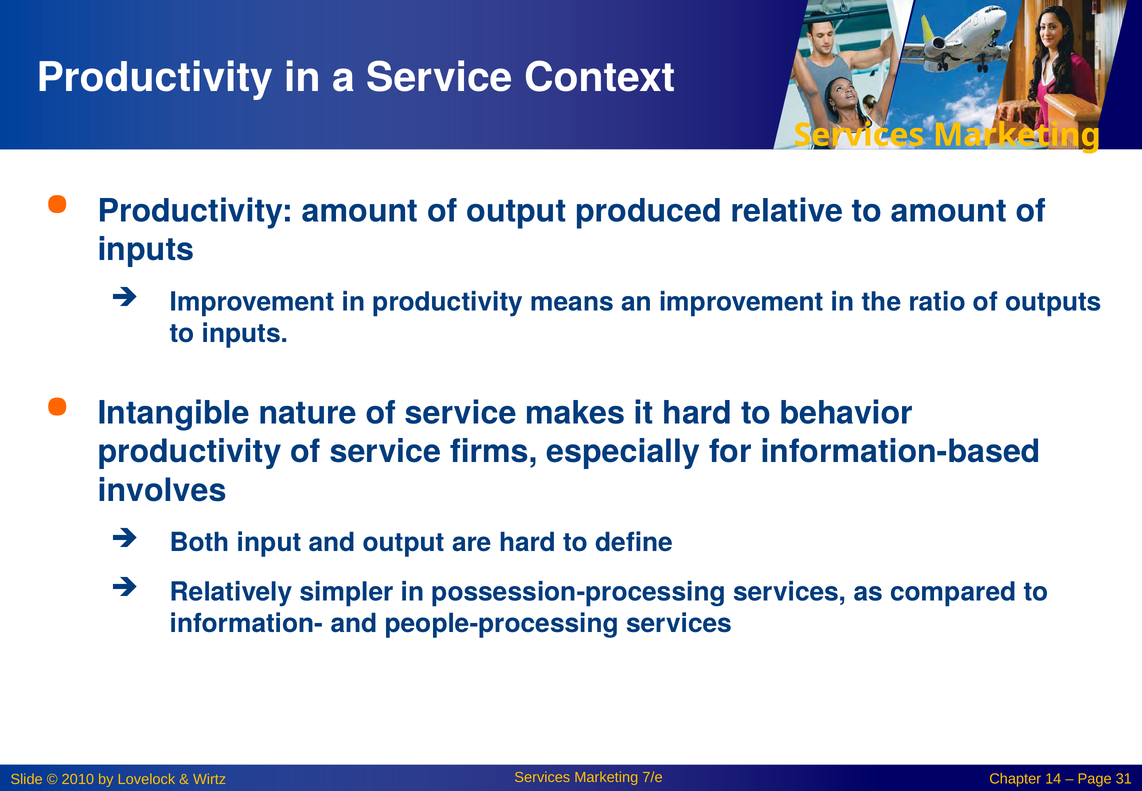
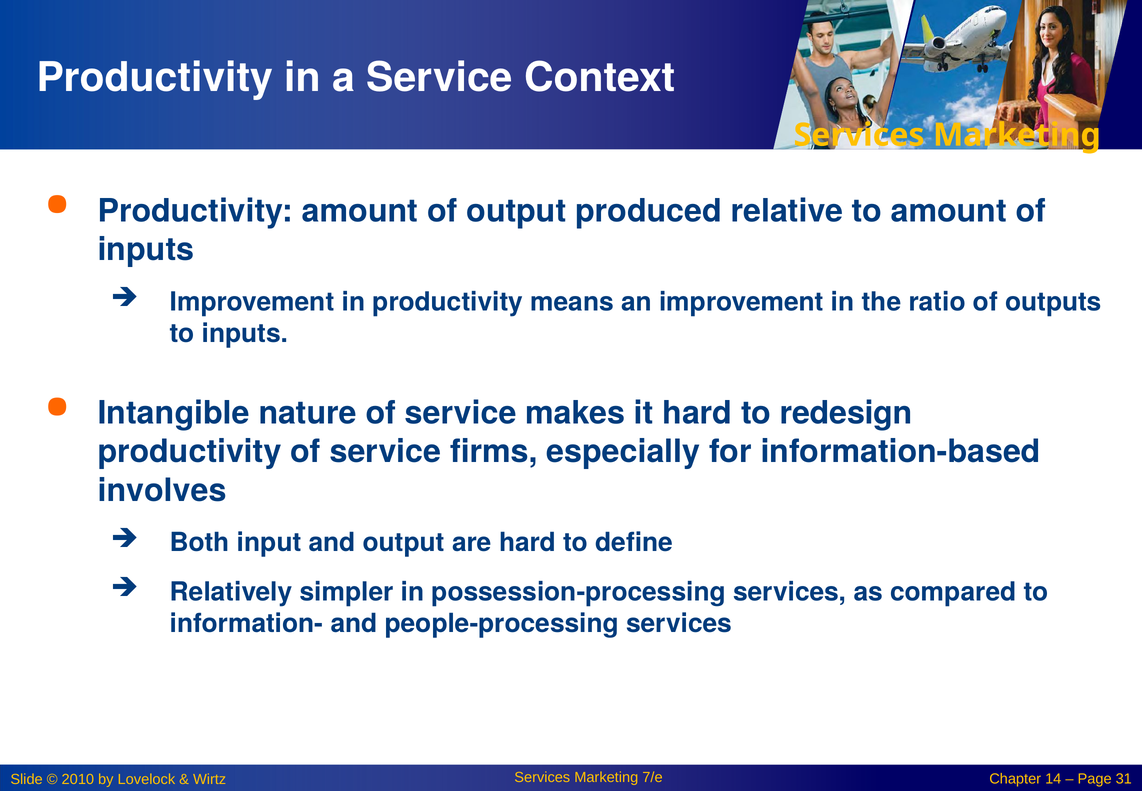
behavior: behavior -> redesign
